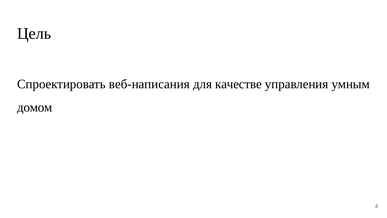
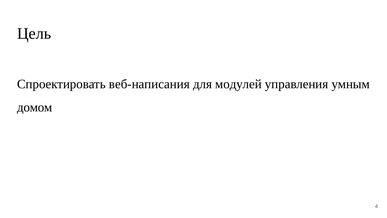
качестве: качестве -> модулей
